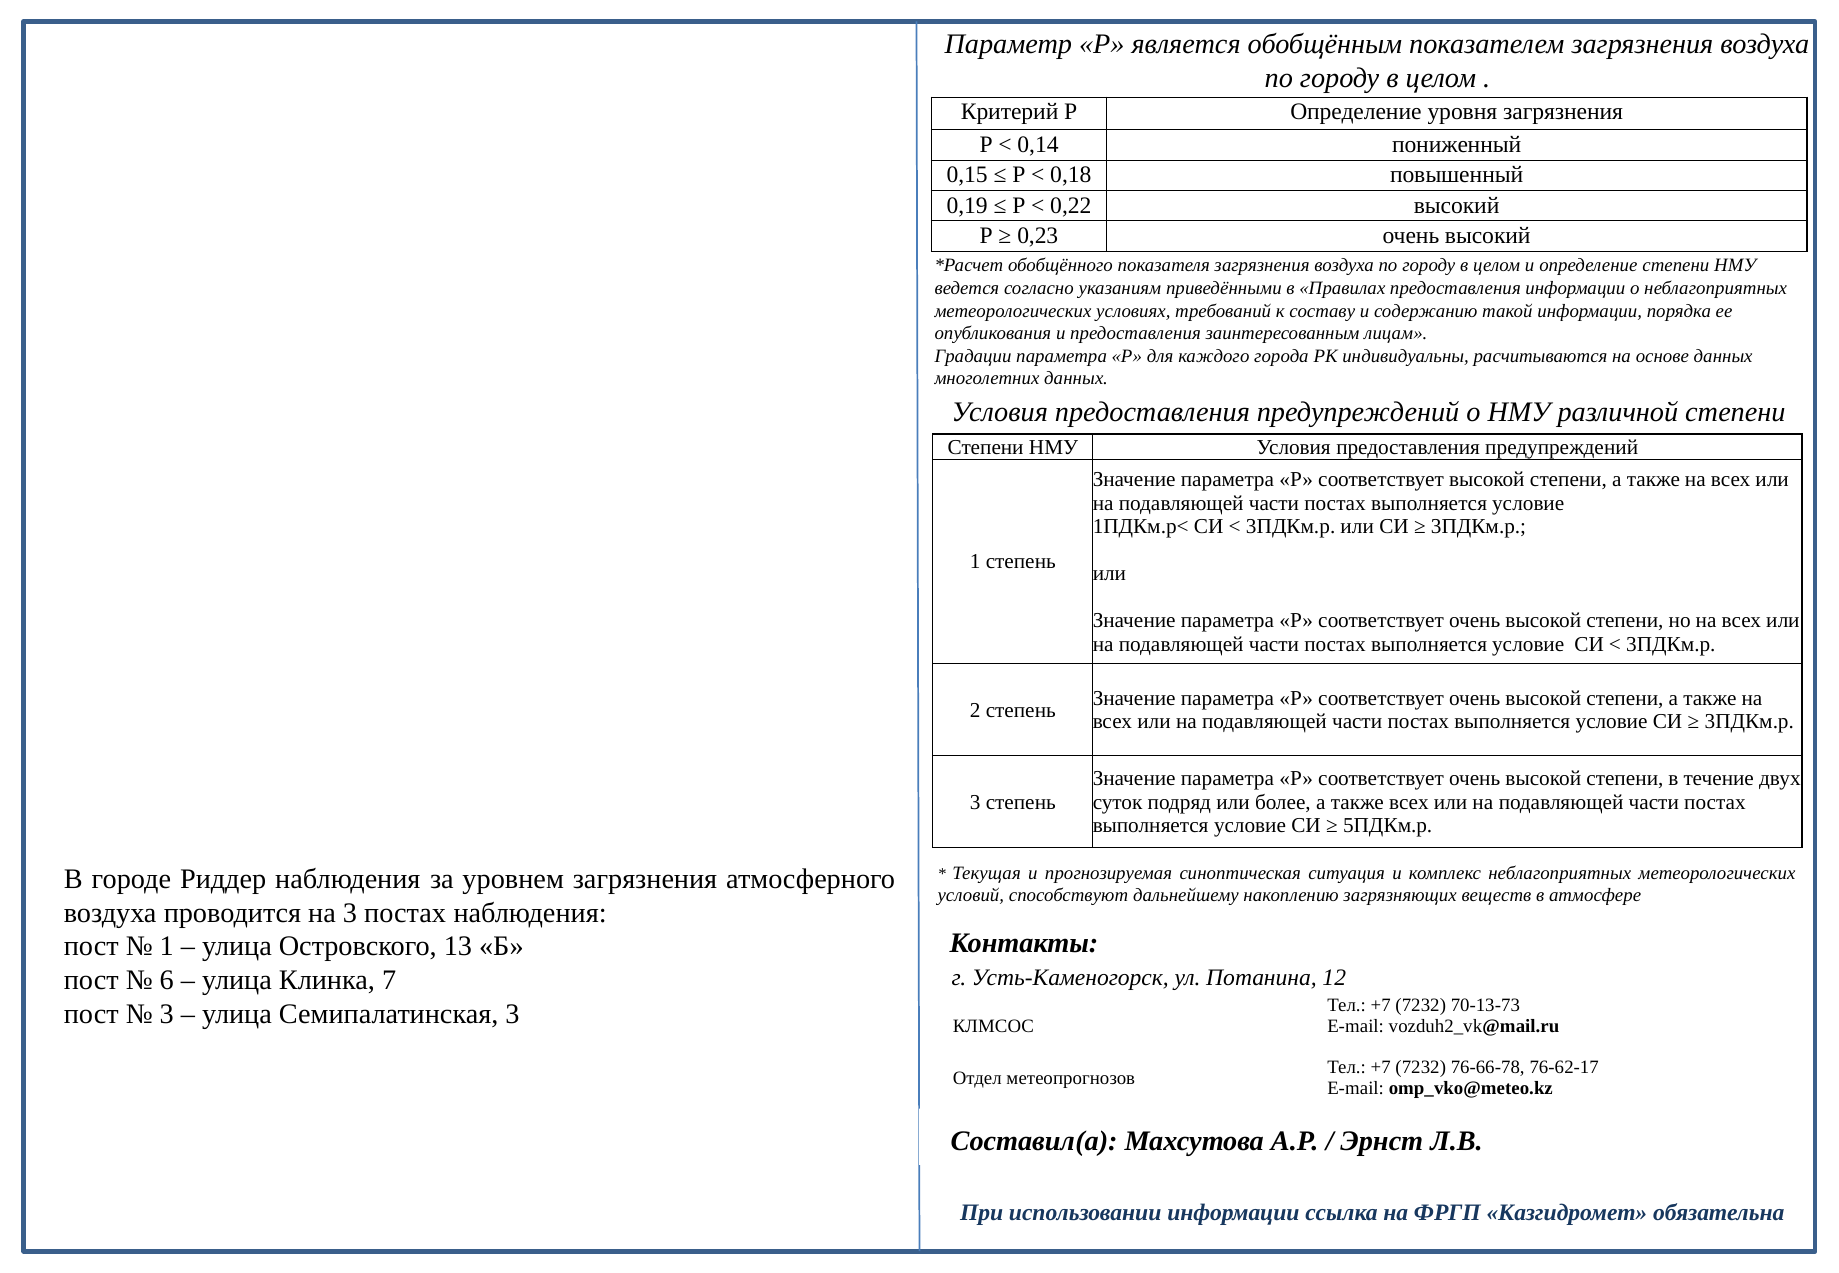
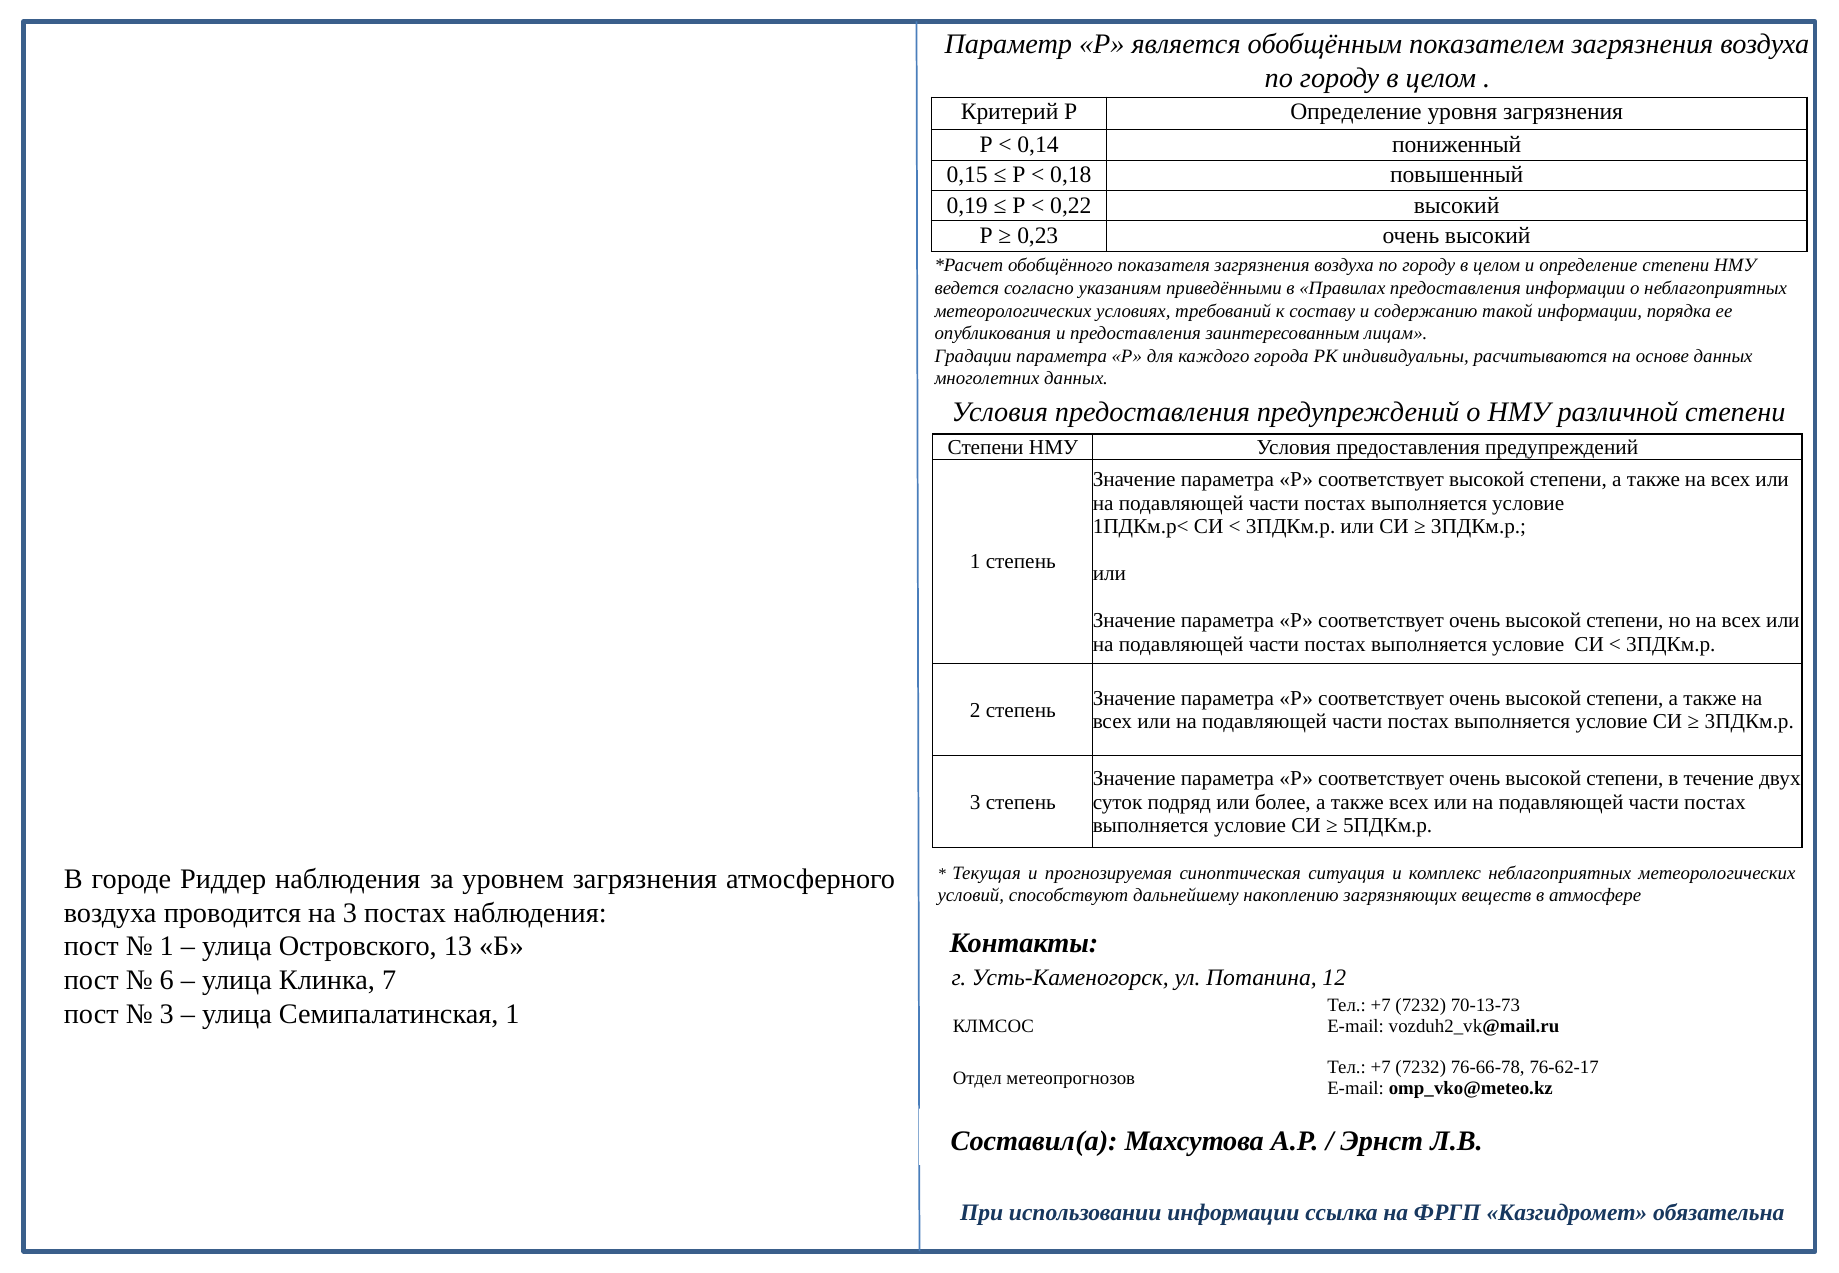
Семипалатинская 3: 3 -> 1
